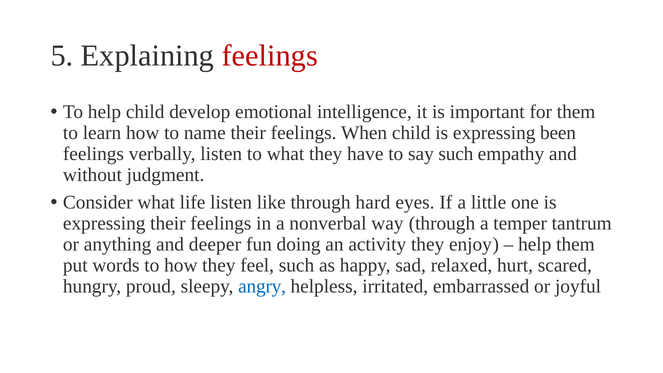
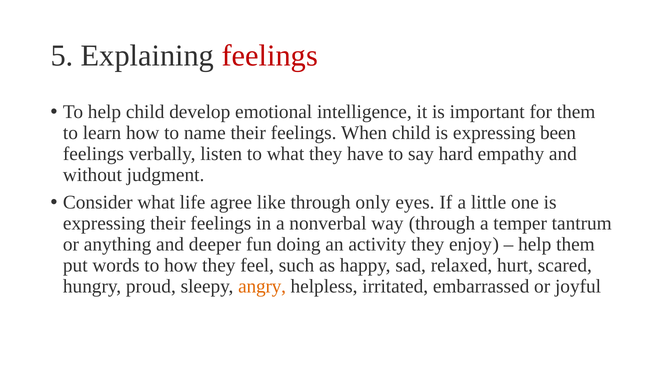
say such: such -> hard
life listen: listen -> agree
hard: hard -> only
angry colour: blue -> orange
